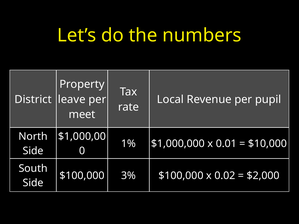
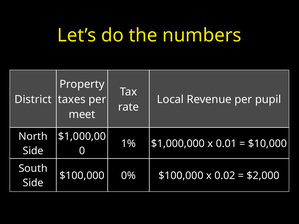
leave: leave -> taxes
3%: 3% -> 0%
